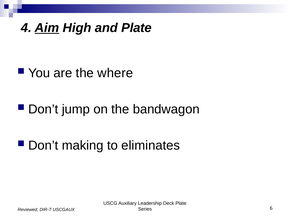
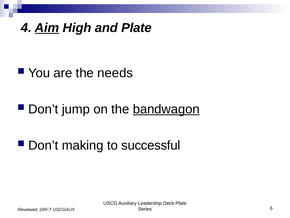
where: where -> needs
bandwagon underline: none -> present
eliminates: eliminates -> successful
